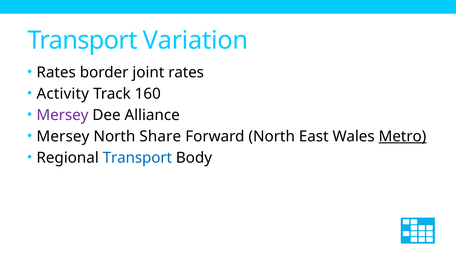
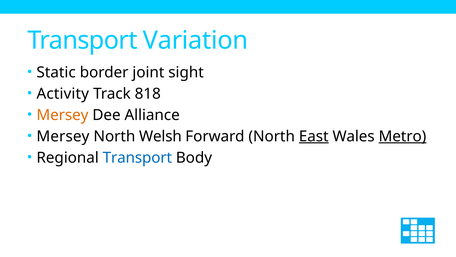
Rates at (56, 72): Rates -> Static
joint rates: rates -> sight
160: 160 -> 818
Mersey at (62, 115) colour: purple -> orange
Share: Share -> Welsh
East underline: none -> present
